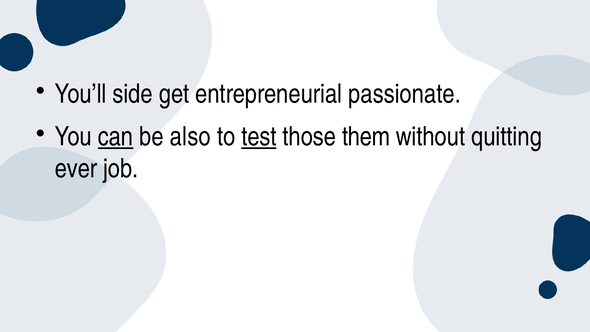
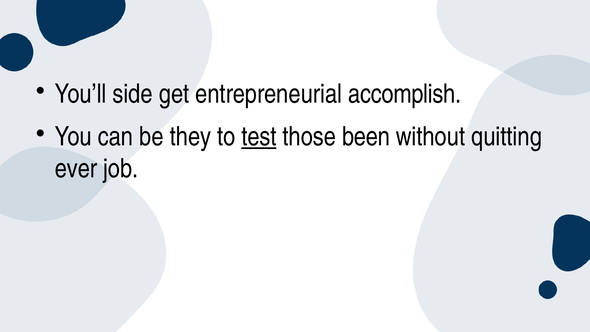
passionate: passionate -> accomplish
can underline: present -> none
also: also -> they
them: them -> been
